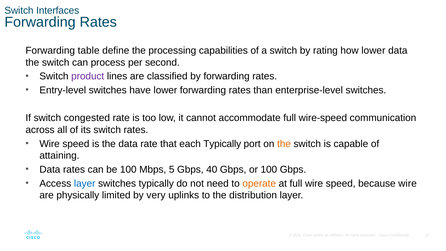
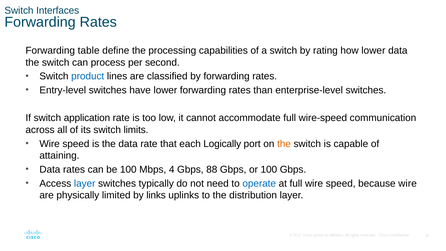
product colour: purple -> blue
congested: congested -> application
switch rates: rates -> limits
each Typically: Typically -> Logically
5: 5 -> 4
40: 40 -> 88
operate colour: orange -> blue
very: very -> links
